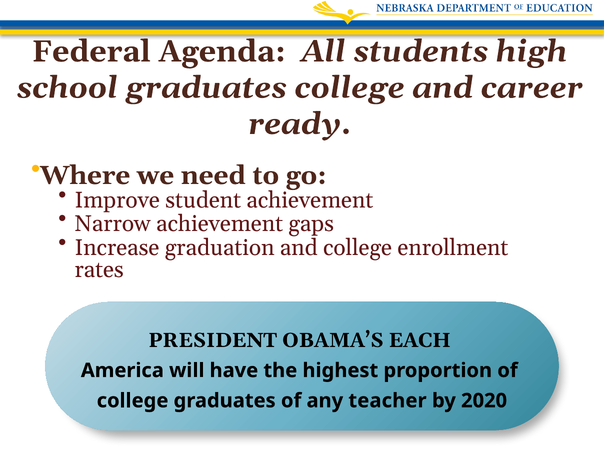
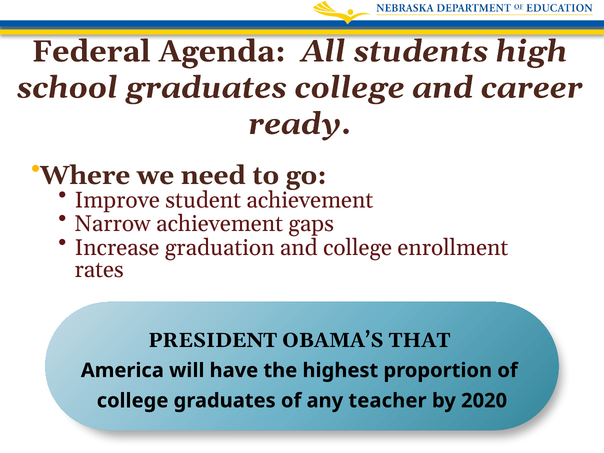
EACH: EACH -> THAT
